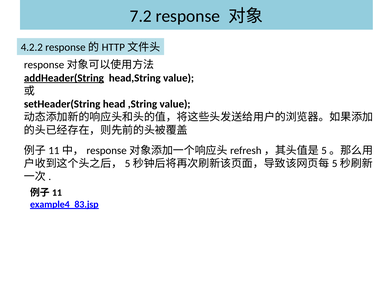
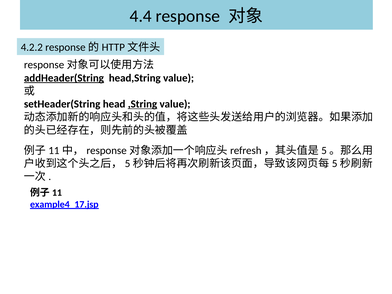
7.2: 7.2 -> 4.4
,String underline: none -> present
example4_83.jsp: example4_83.jsp -> example4_17.jsp
